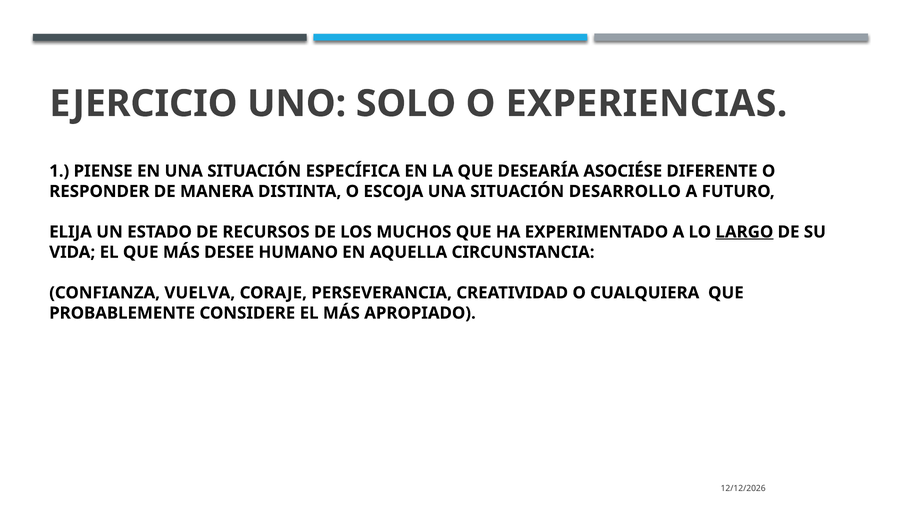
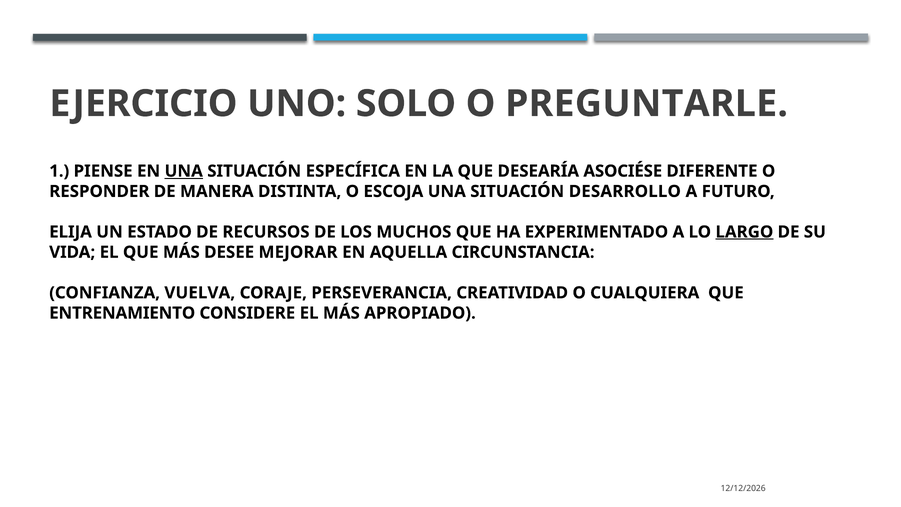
EXPERIENCIAS: EXPERIENCIAS -> PREGUNTARLE
UNA at (184, 171) underline: none -> present
HUMANO: HUMANO -> MEJORAR
PROBABLEMENTE: PROBABLEMENTE -> ENTRENAMIENTO
